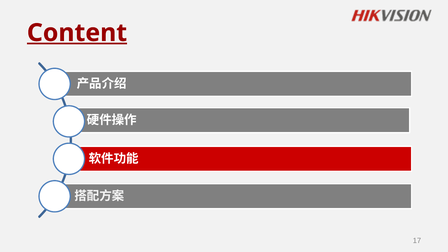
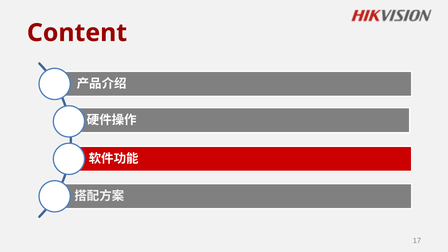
Content underline: present -> none
